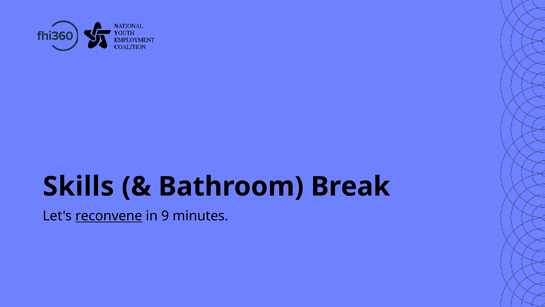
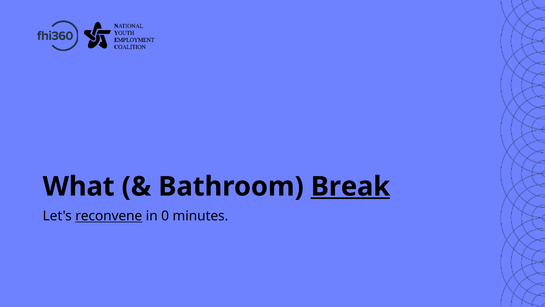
Skills: Skills -> What
Break underline: none -> present
9: 9 -> 0
